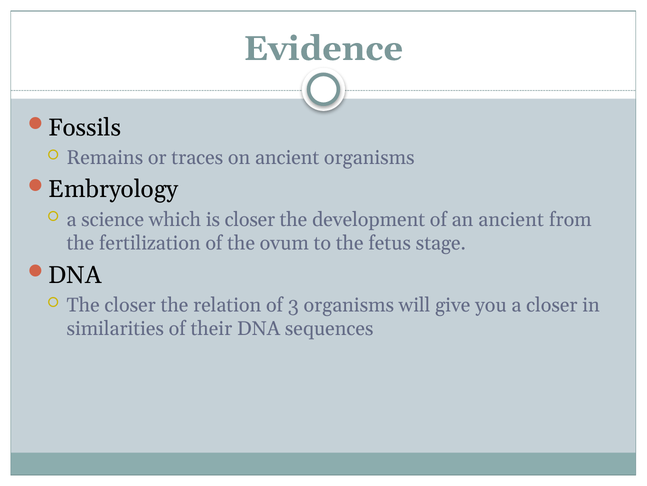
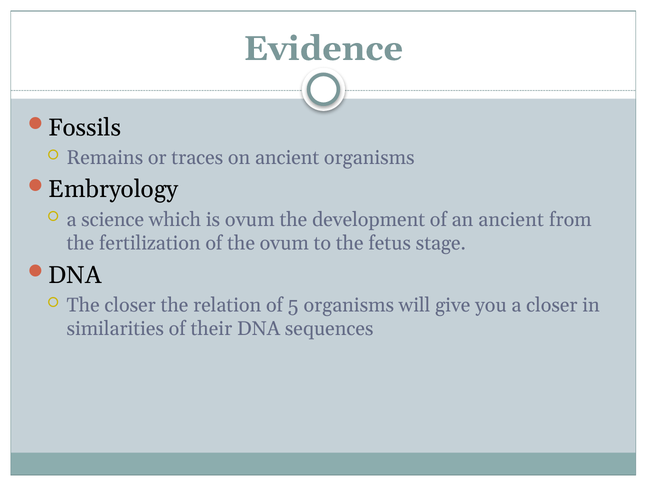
is closer: closer -> ovum
3: 3 -> 5
